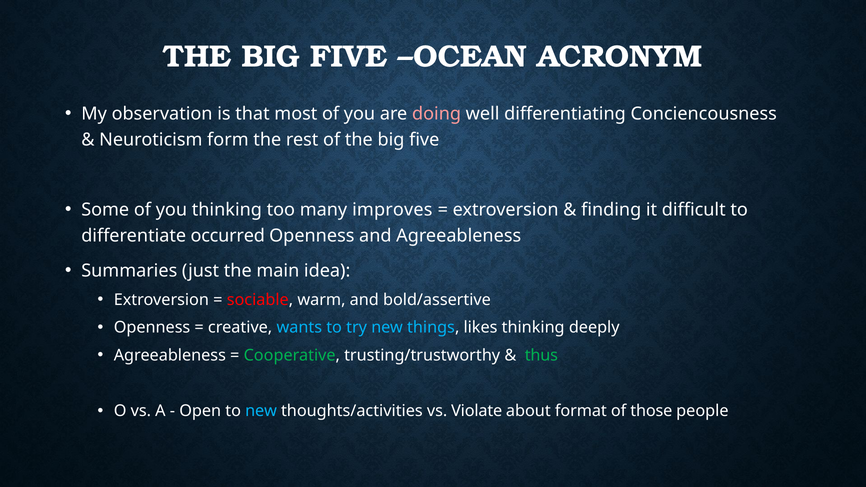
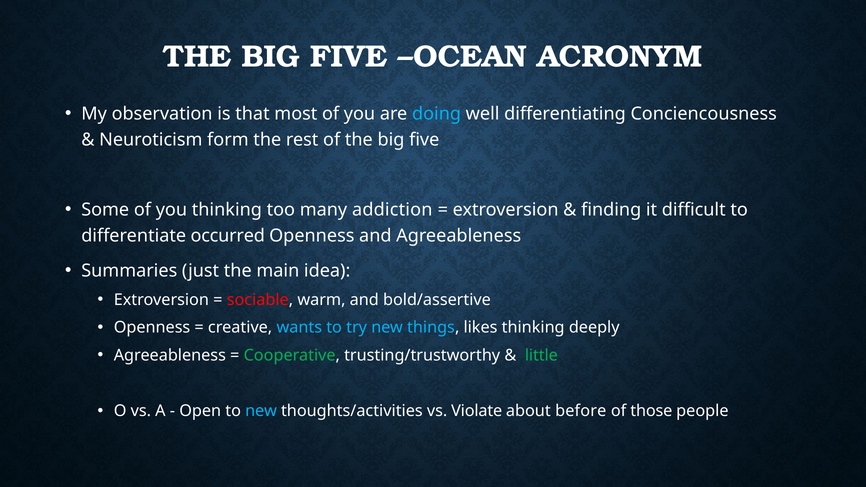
doing colour: pink -> light blue
improves: improves -> addiction
thus: thus -> little
format: format -> before
